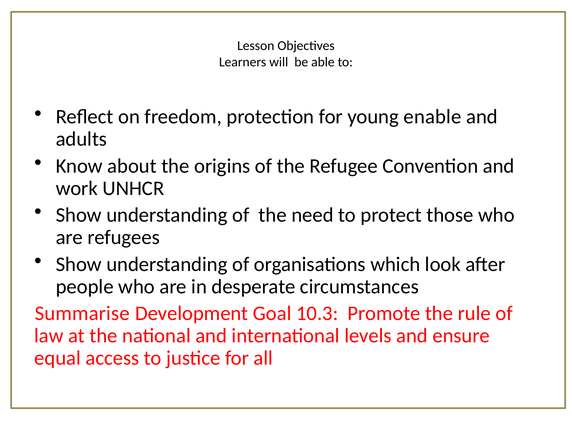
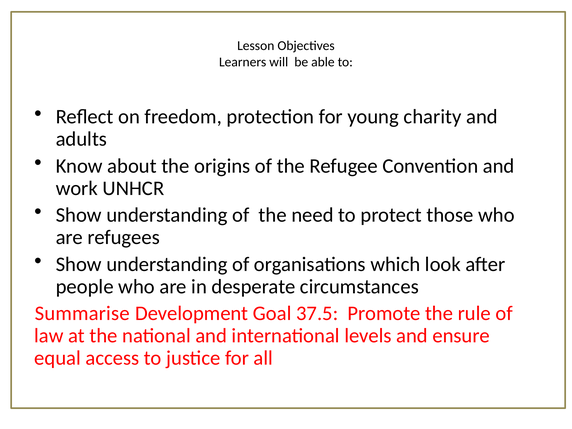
enable: enable -> charity
10.3: 10.3 -> 37.5
